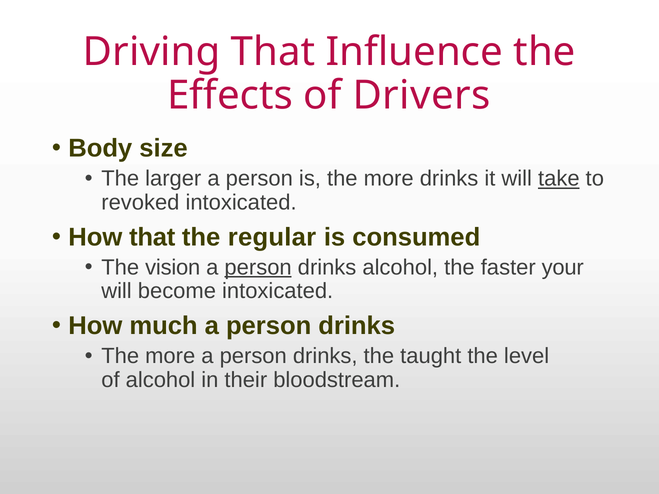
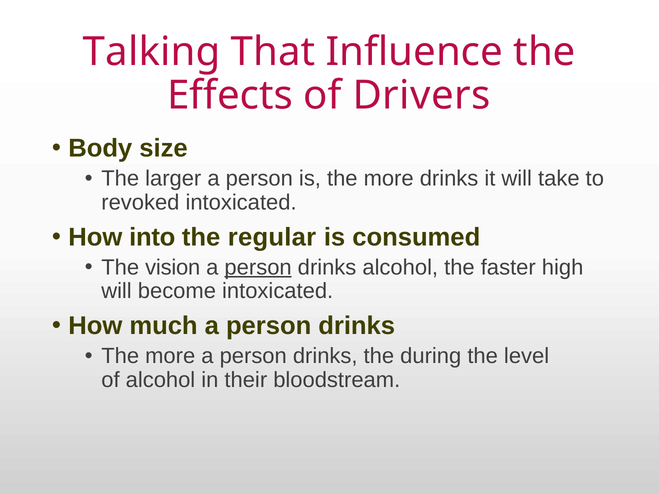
Driving: Driving -> Talking
take underline: present -> none
How that: that -> into
your: your -> high
taught: taught -> during
